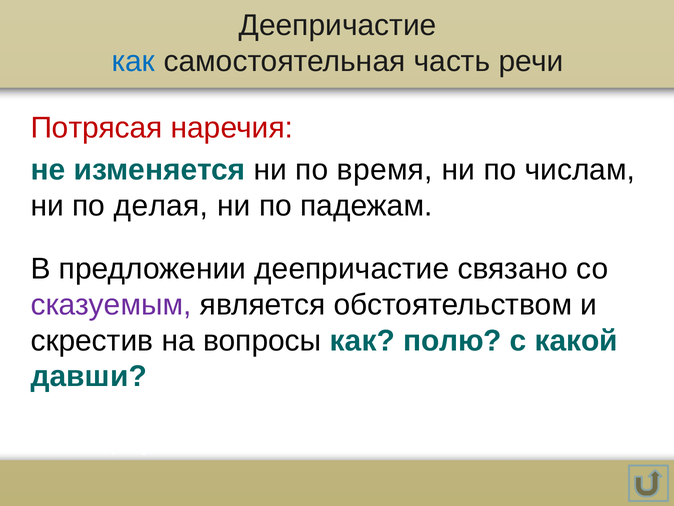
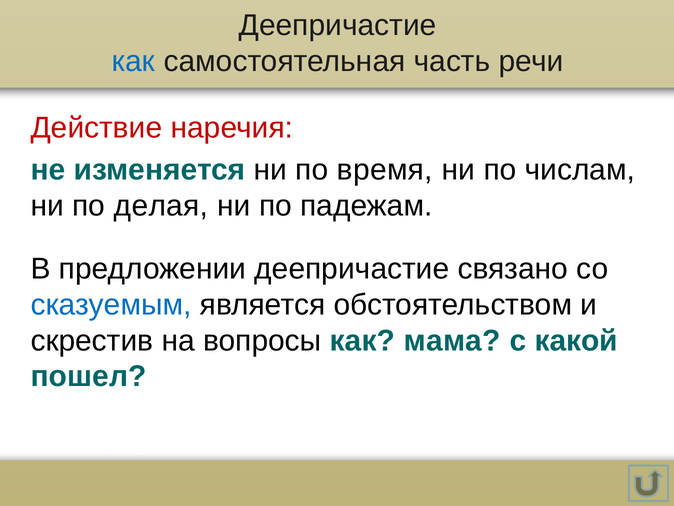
Потрясая: Потрясая -> Действие
сказуемым colour: purple -> blue
полю: полю -> мама
давши: давши -> пошел
